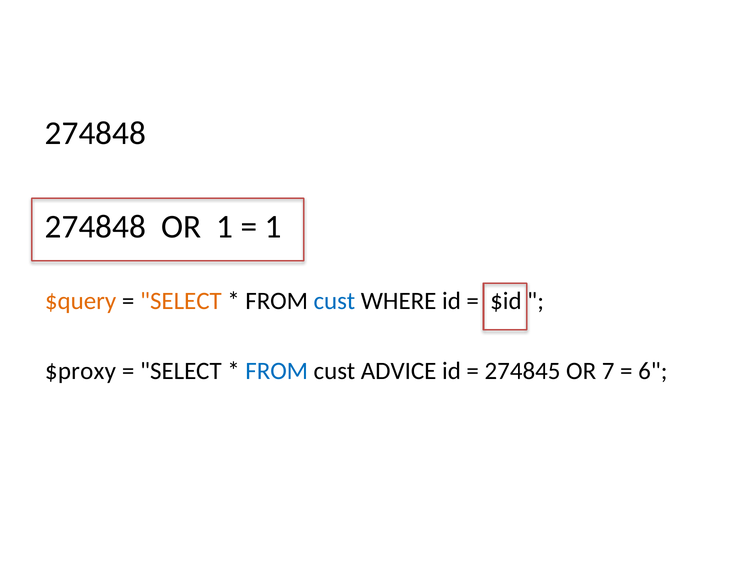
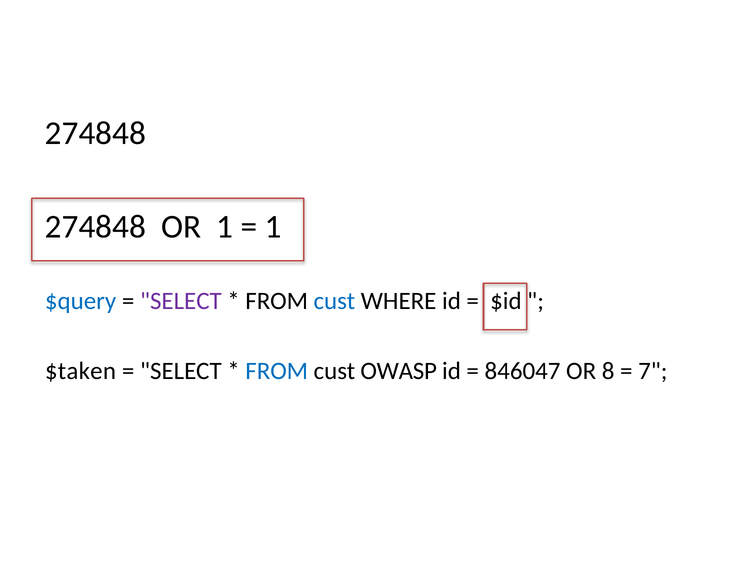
$query colour: orange -> blue
SELECT at (181, 301) colour: orange -> purple
$proxy: $proxy -> $taken
ADVICE: ADVICE -> OWASP
274845: 274845 -> 846047
7: 7 -> 8
6: 6 -> 7
